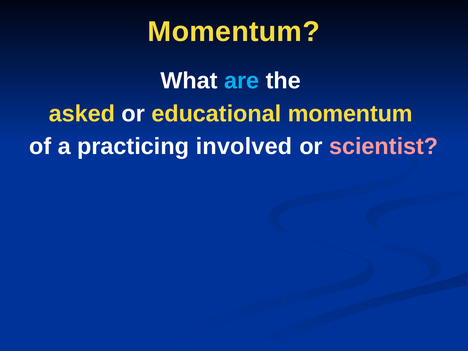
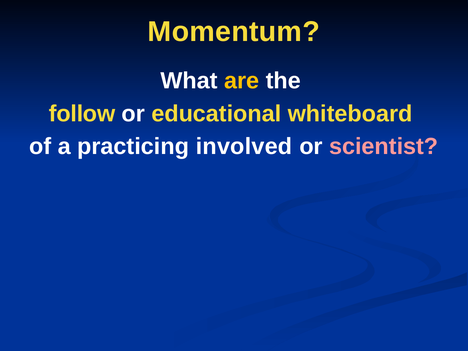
are colour: light blue -> yellow
asked: asked -> follow
educational momentum: momentum -> whiteboard
